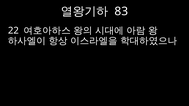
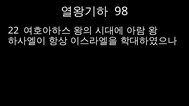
83: 83 -> 98
